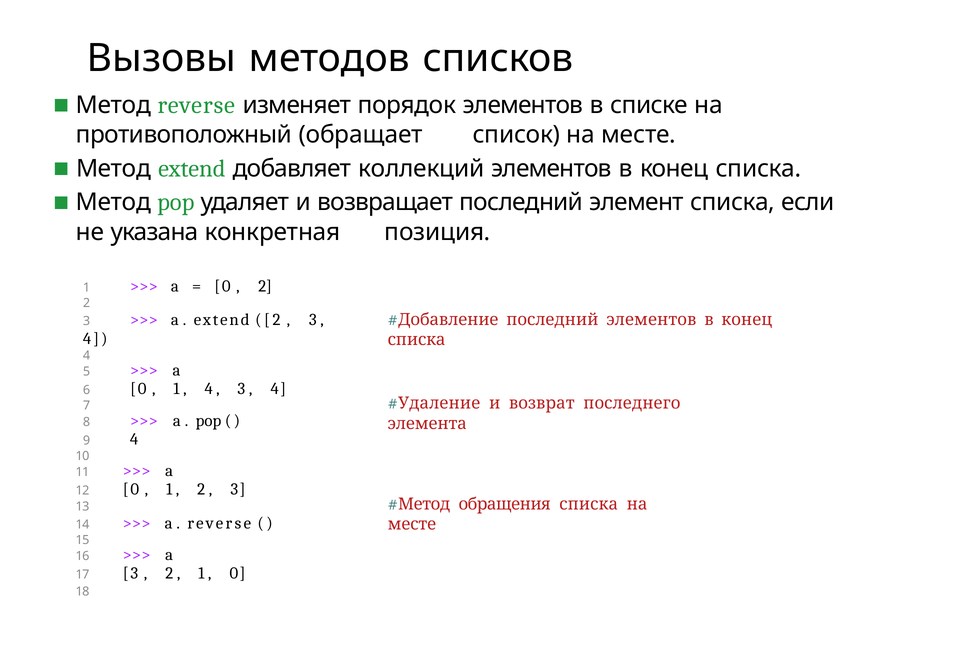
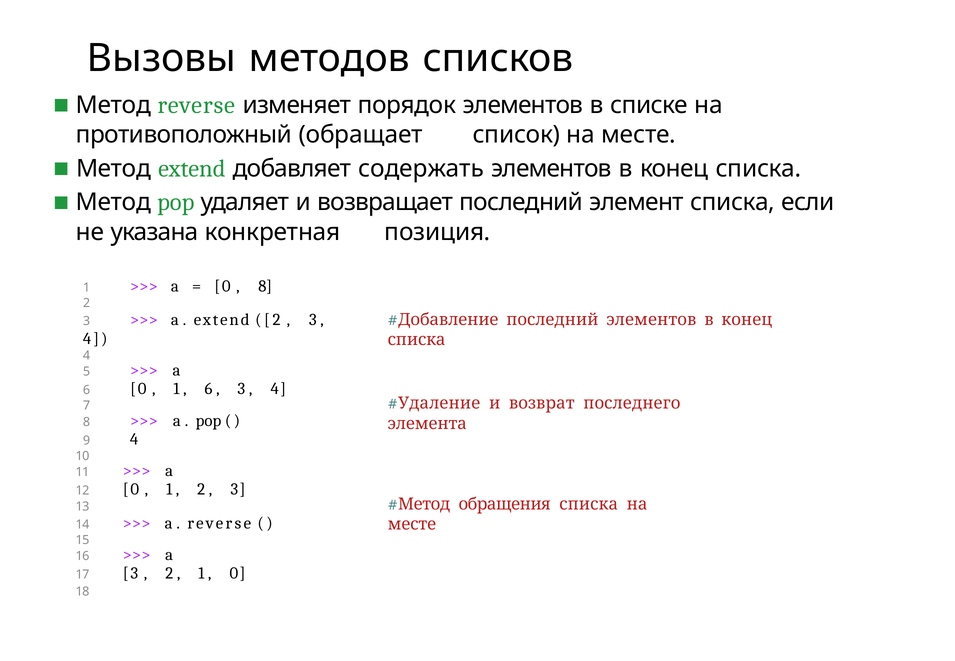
коллекций: коллекций -> содержать
2 at (265, 286): 2 -> 8
4 at (209, 389): 4 -> 6
